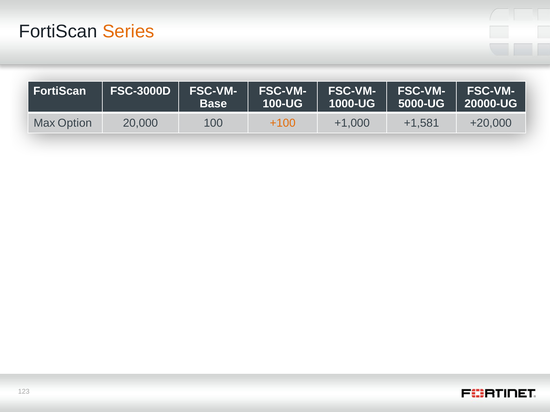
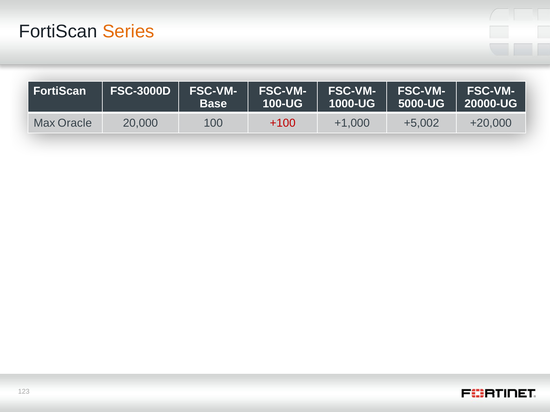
Option: Option -> Oracle
+100 colour: orange -> red
+1,581: +1,581 -> +5,002
